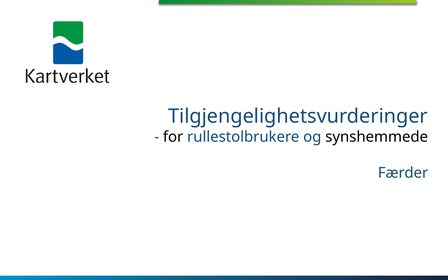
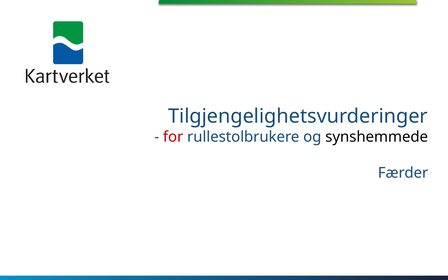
for colour: black -> red
